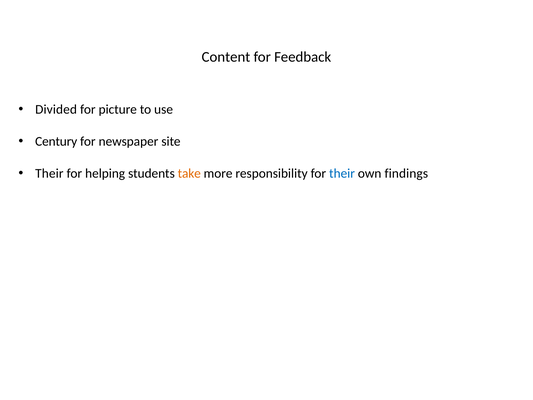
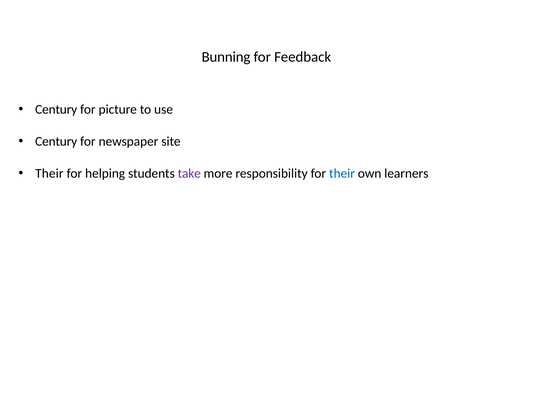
Content: Content -> Bunning
Divided at (56, 109): Divided -> Century
take colour: orange -> purple
findings: findings -> learners
